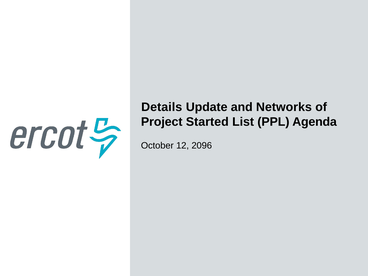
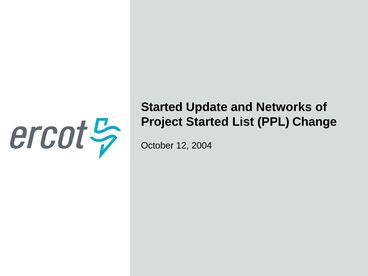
Details at (162, 107): Details -> Started
Agenda: Agenda -> Change
2096: 2096 -> 2004
